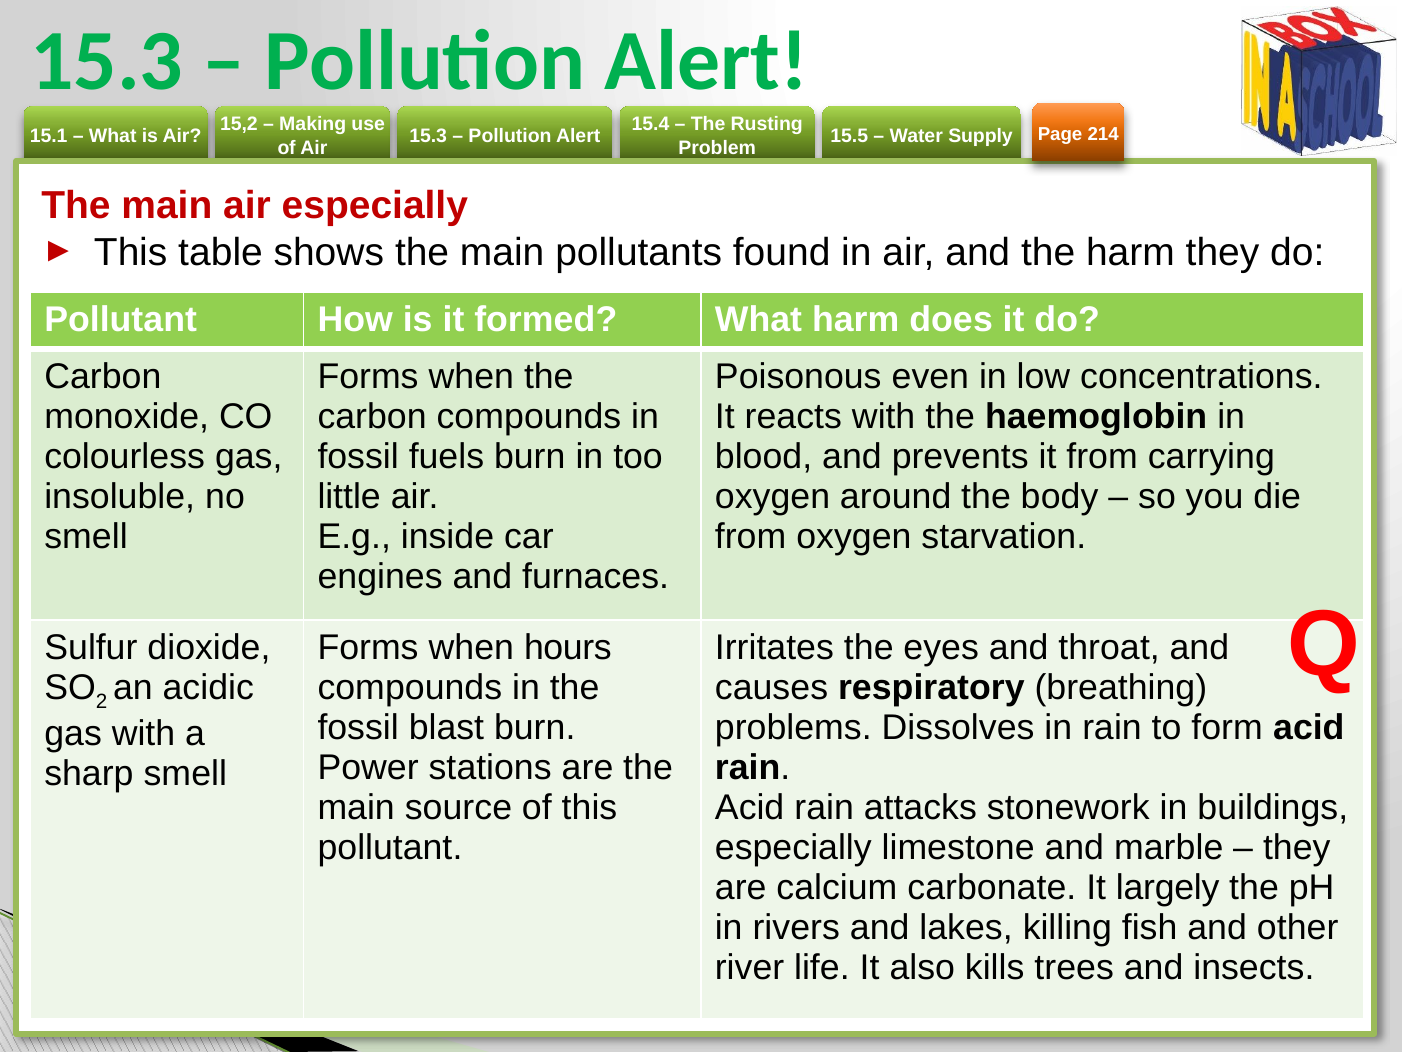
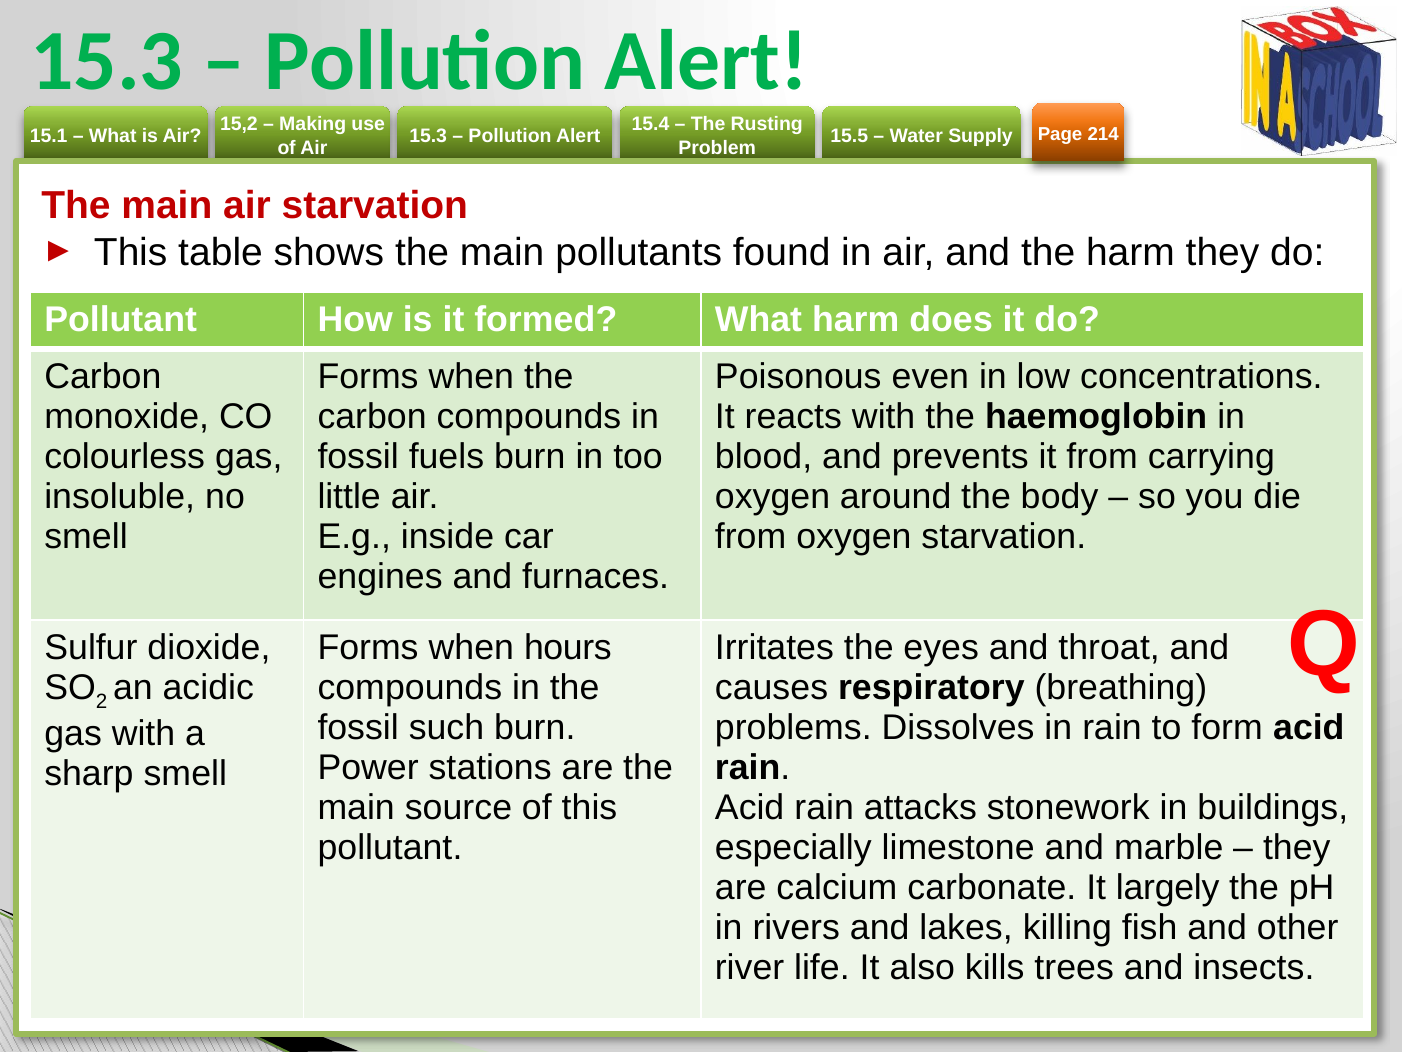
air especially: especially -> starvation
blast: blast -> such
